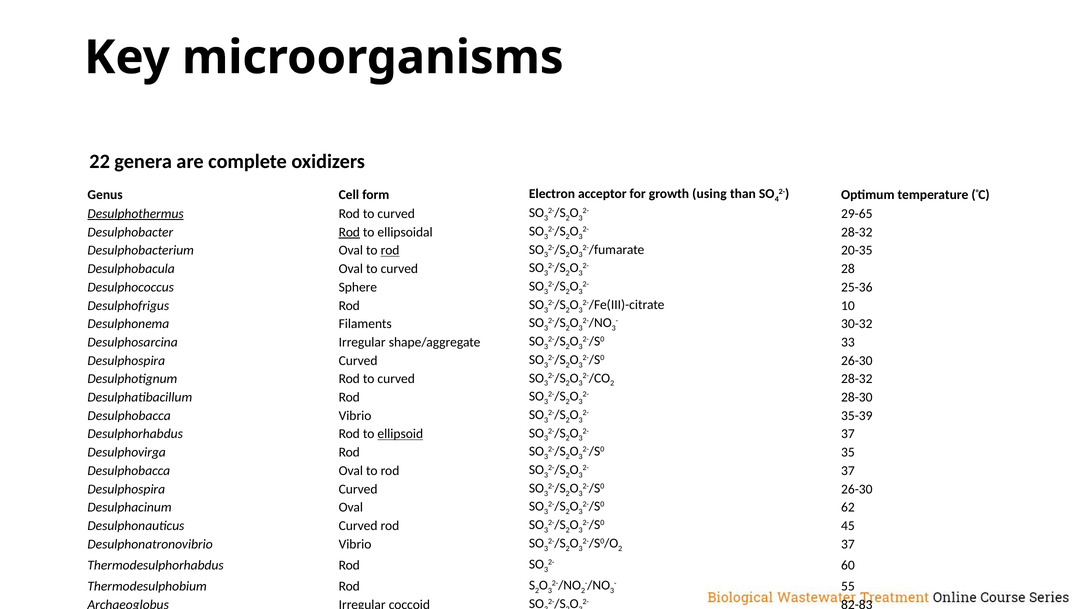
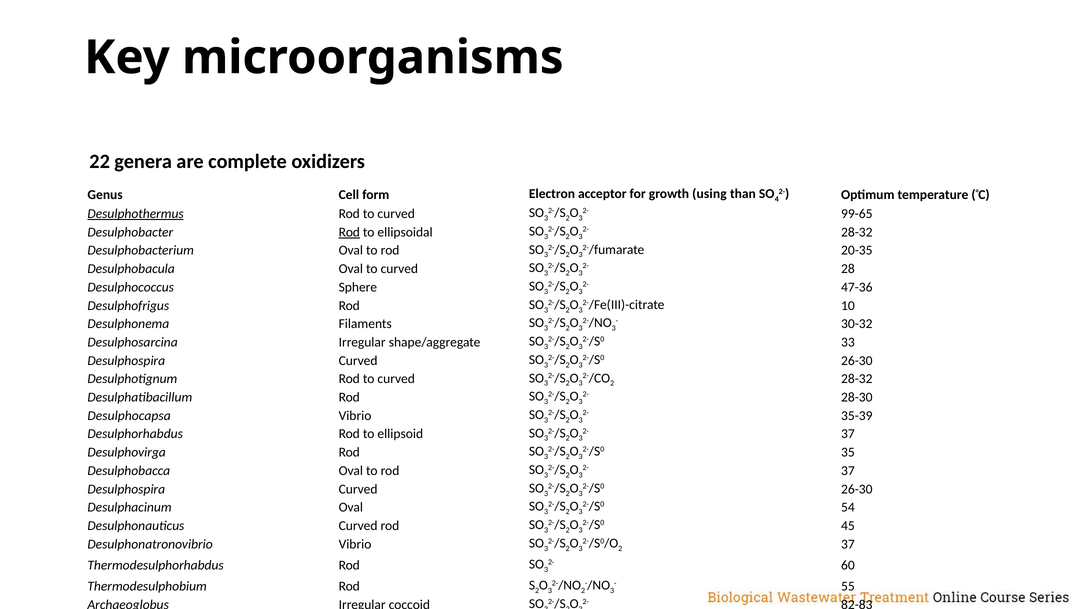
29-65: 29-65 -> 99-65
rod at (390, 250) underline: present -> none
25-36: 25-36 -> 47-36
Desulphobacca at (129, 415): Desulphobacca -> Desulphocapsa
ellipsoid underline: present -> none
62: 62 -> 54
